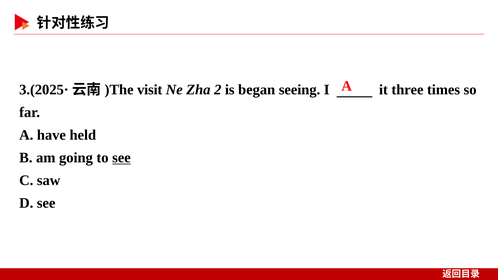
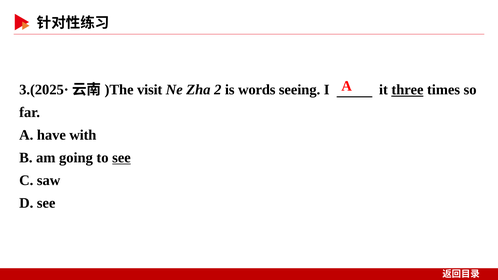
began: began -> words
three underline: none -> present
held: held -> with
